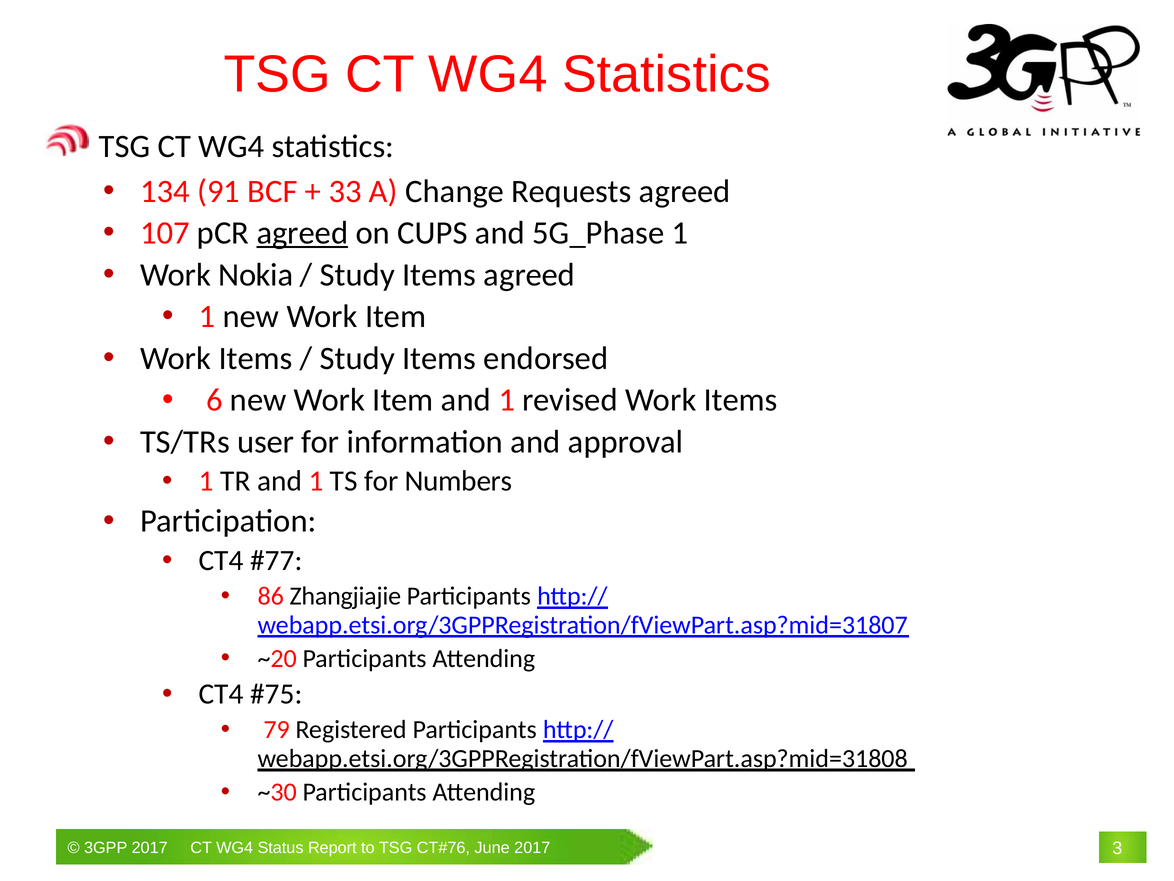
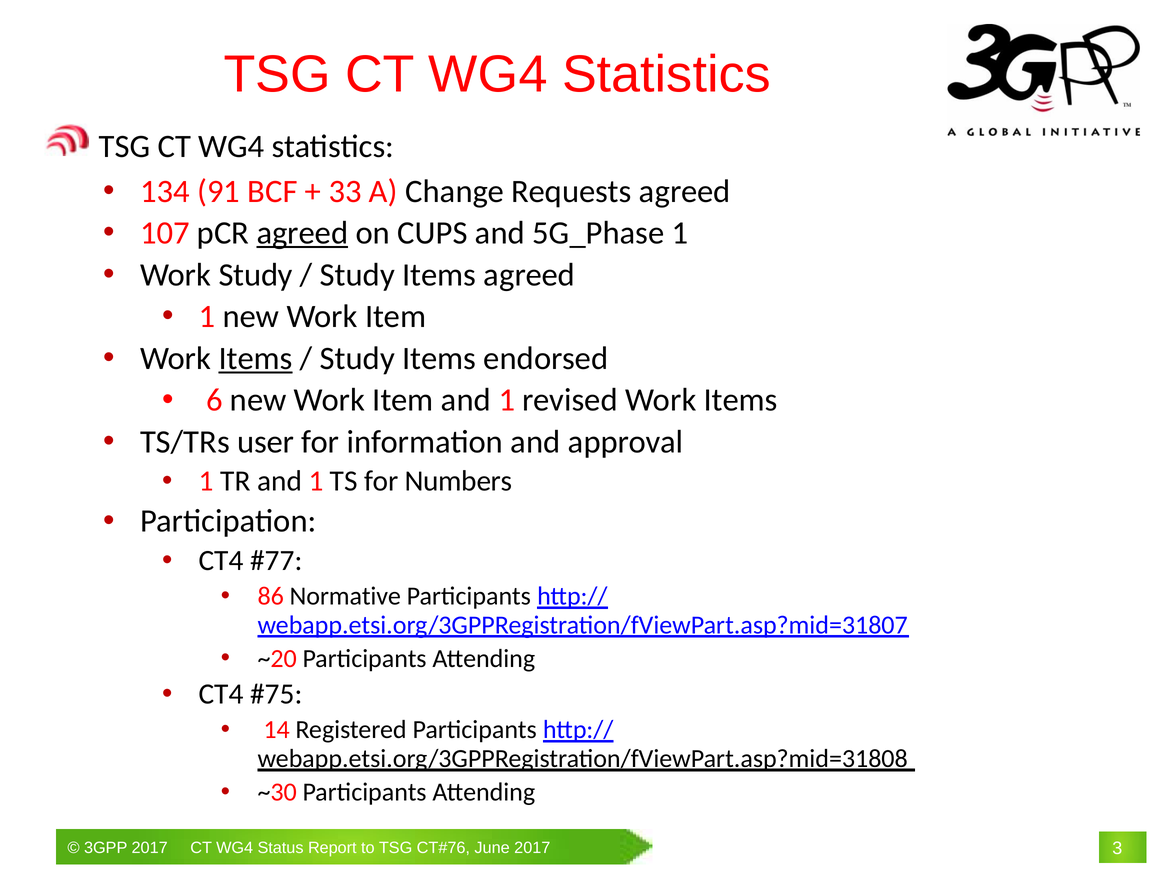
Work Nokia: Nokia -> Study
Items at (256, 358) underline: none -> present
Zhangjiajie: Zhangjiajie -> Normative
79: 79 -> 14
